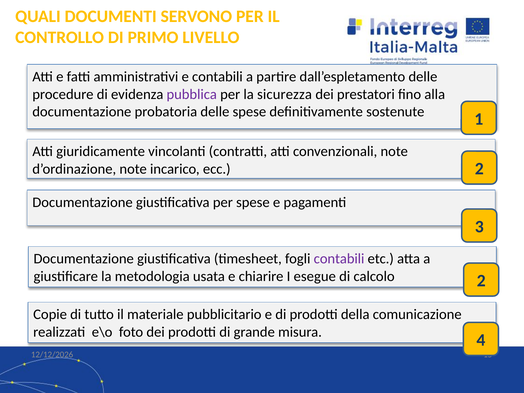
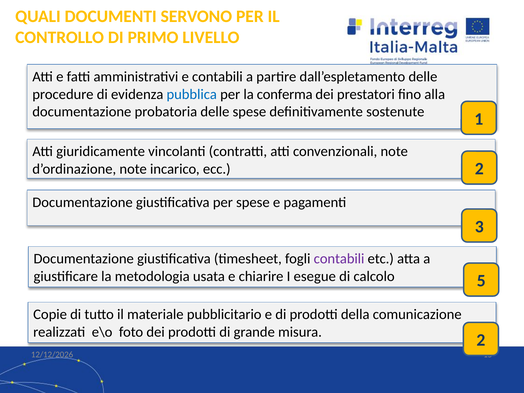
pubblica colour: purple -> blue
sicurezza: sicurezza -> conferma
calcolo 2: 2 -> 5
misura 4: 4 -> 2
